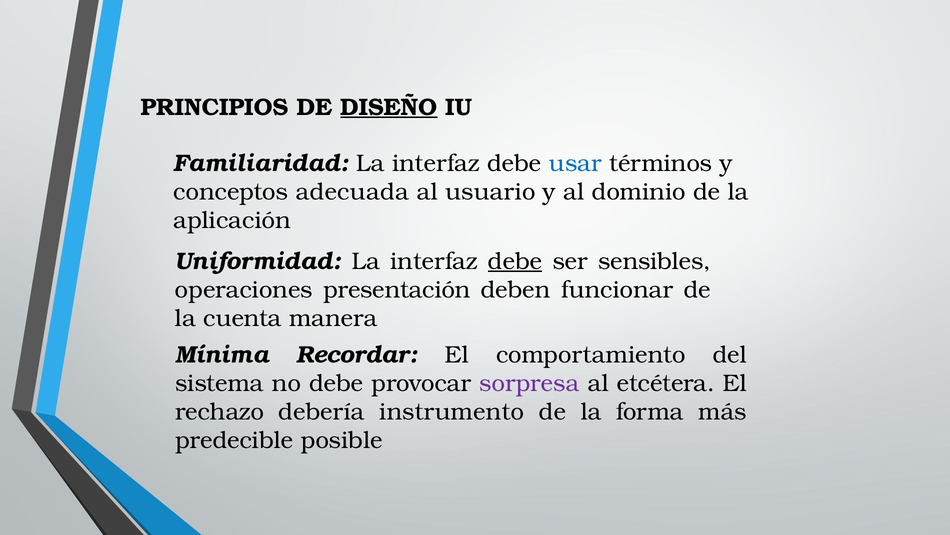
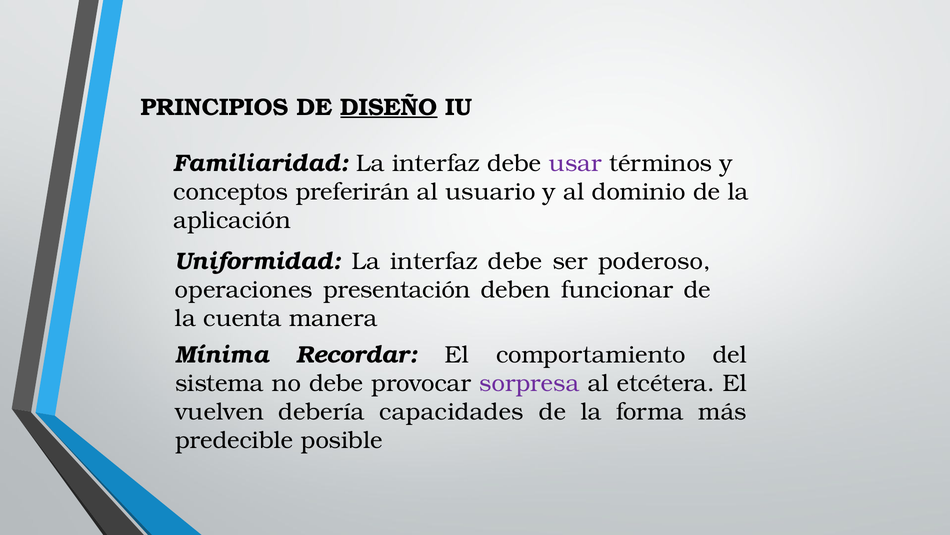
usar colour: blue -> purple
adecuada: adecuada -> preferirán
debe at (515, 261) underline: present -> none
sensibles: sensibles -> poderoso
rechazo: rechazo -> vuelven
instrumento: instrumento -> capacidades
